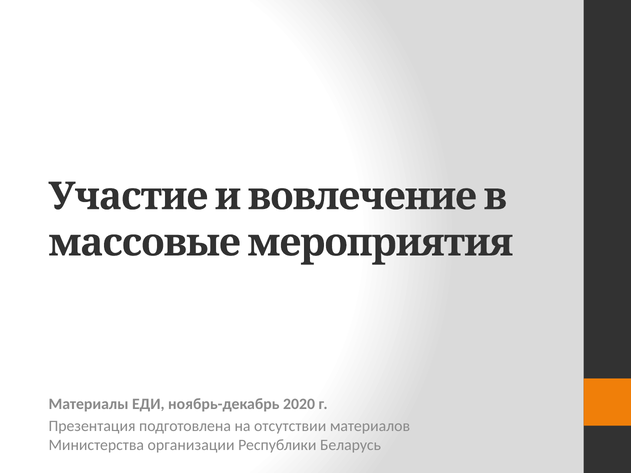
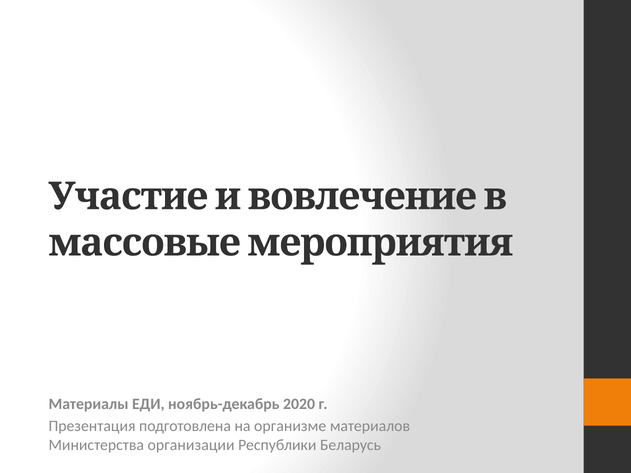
отсутствии: отсутствии -> организме
